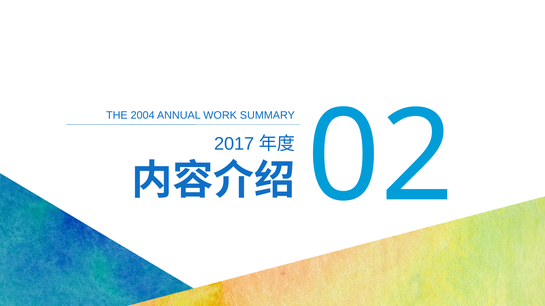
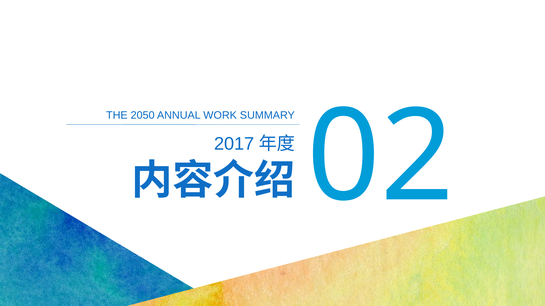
2004: 2004 -> 2050
